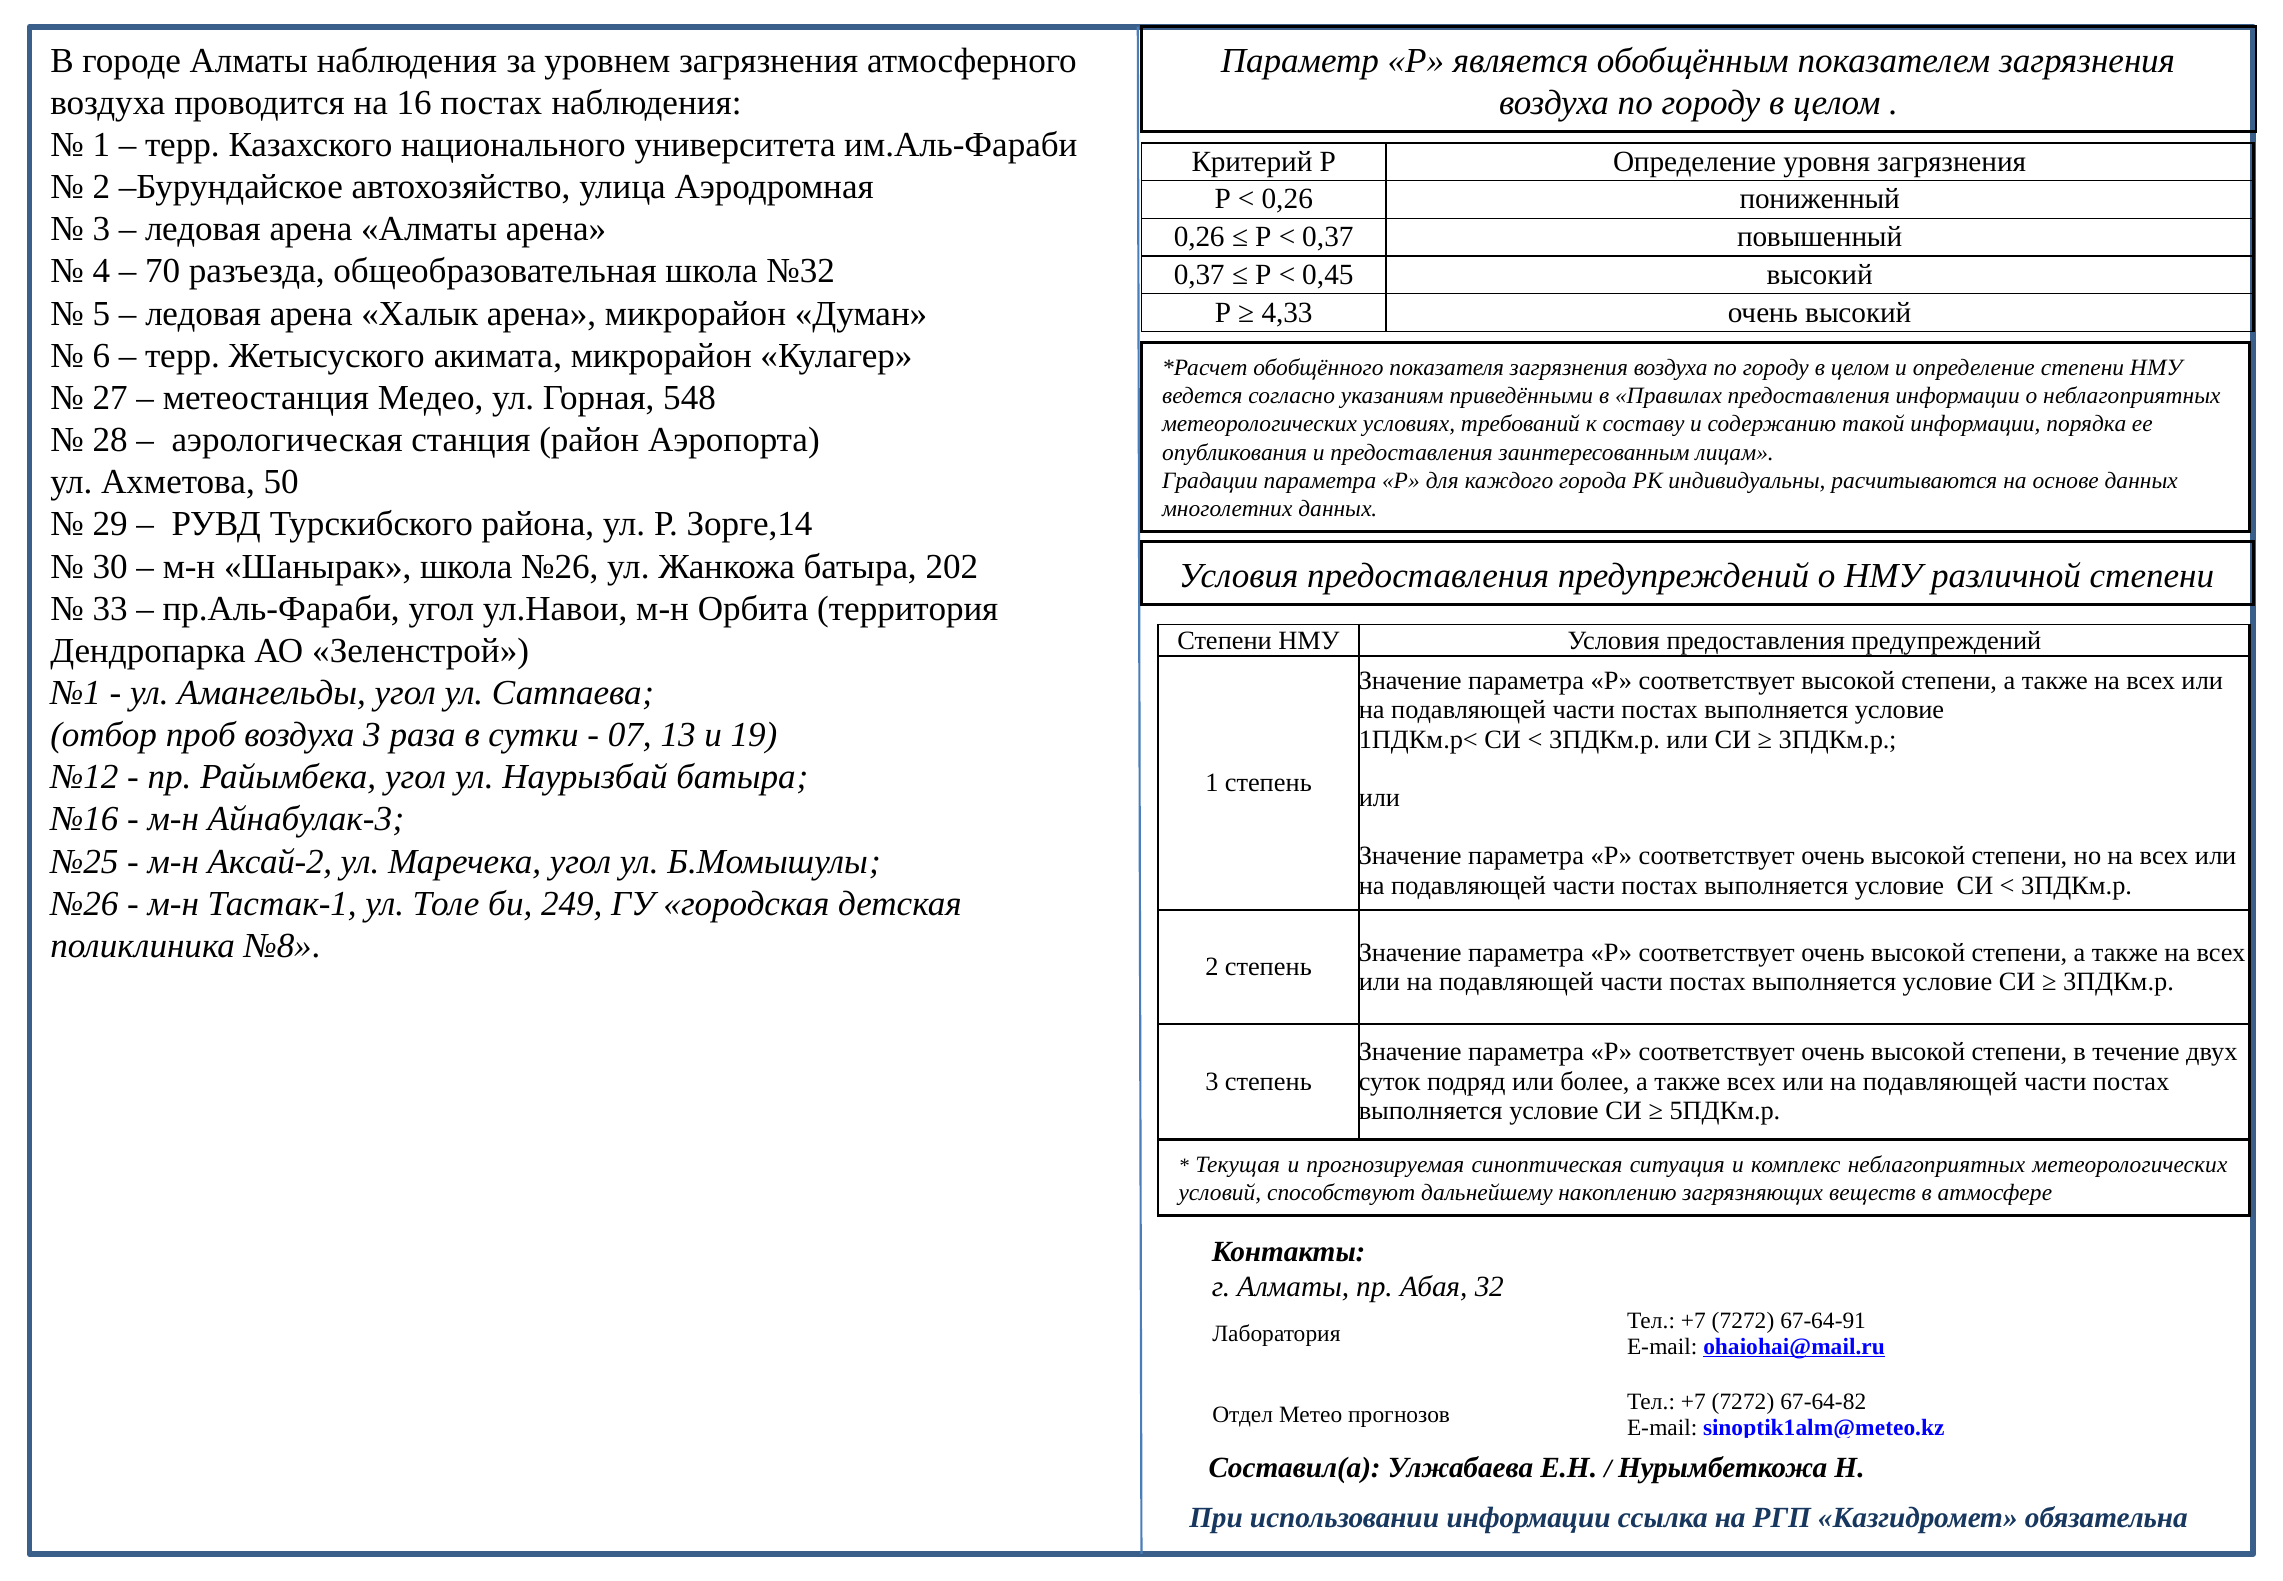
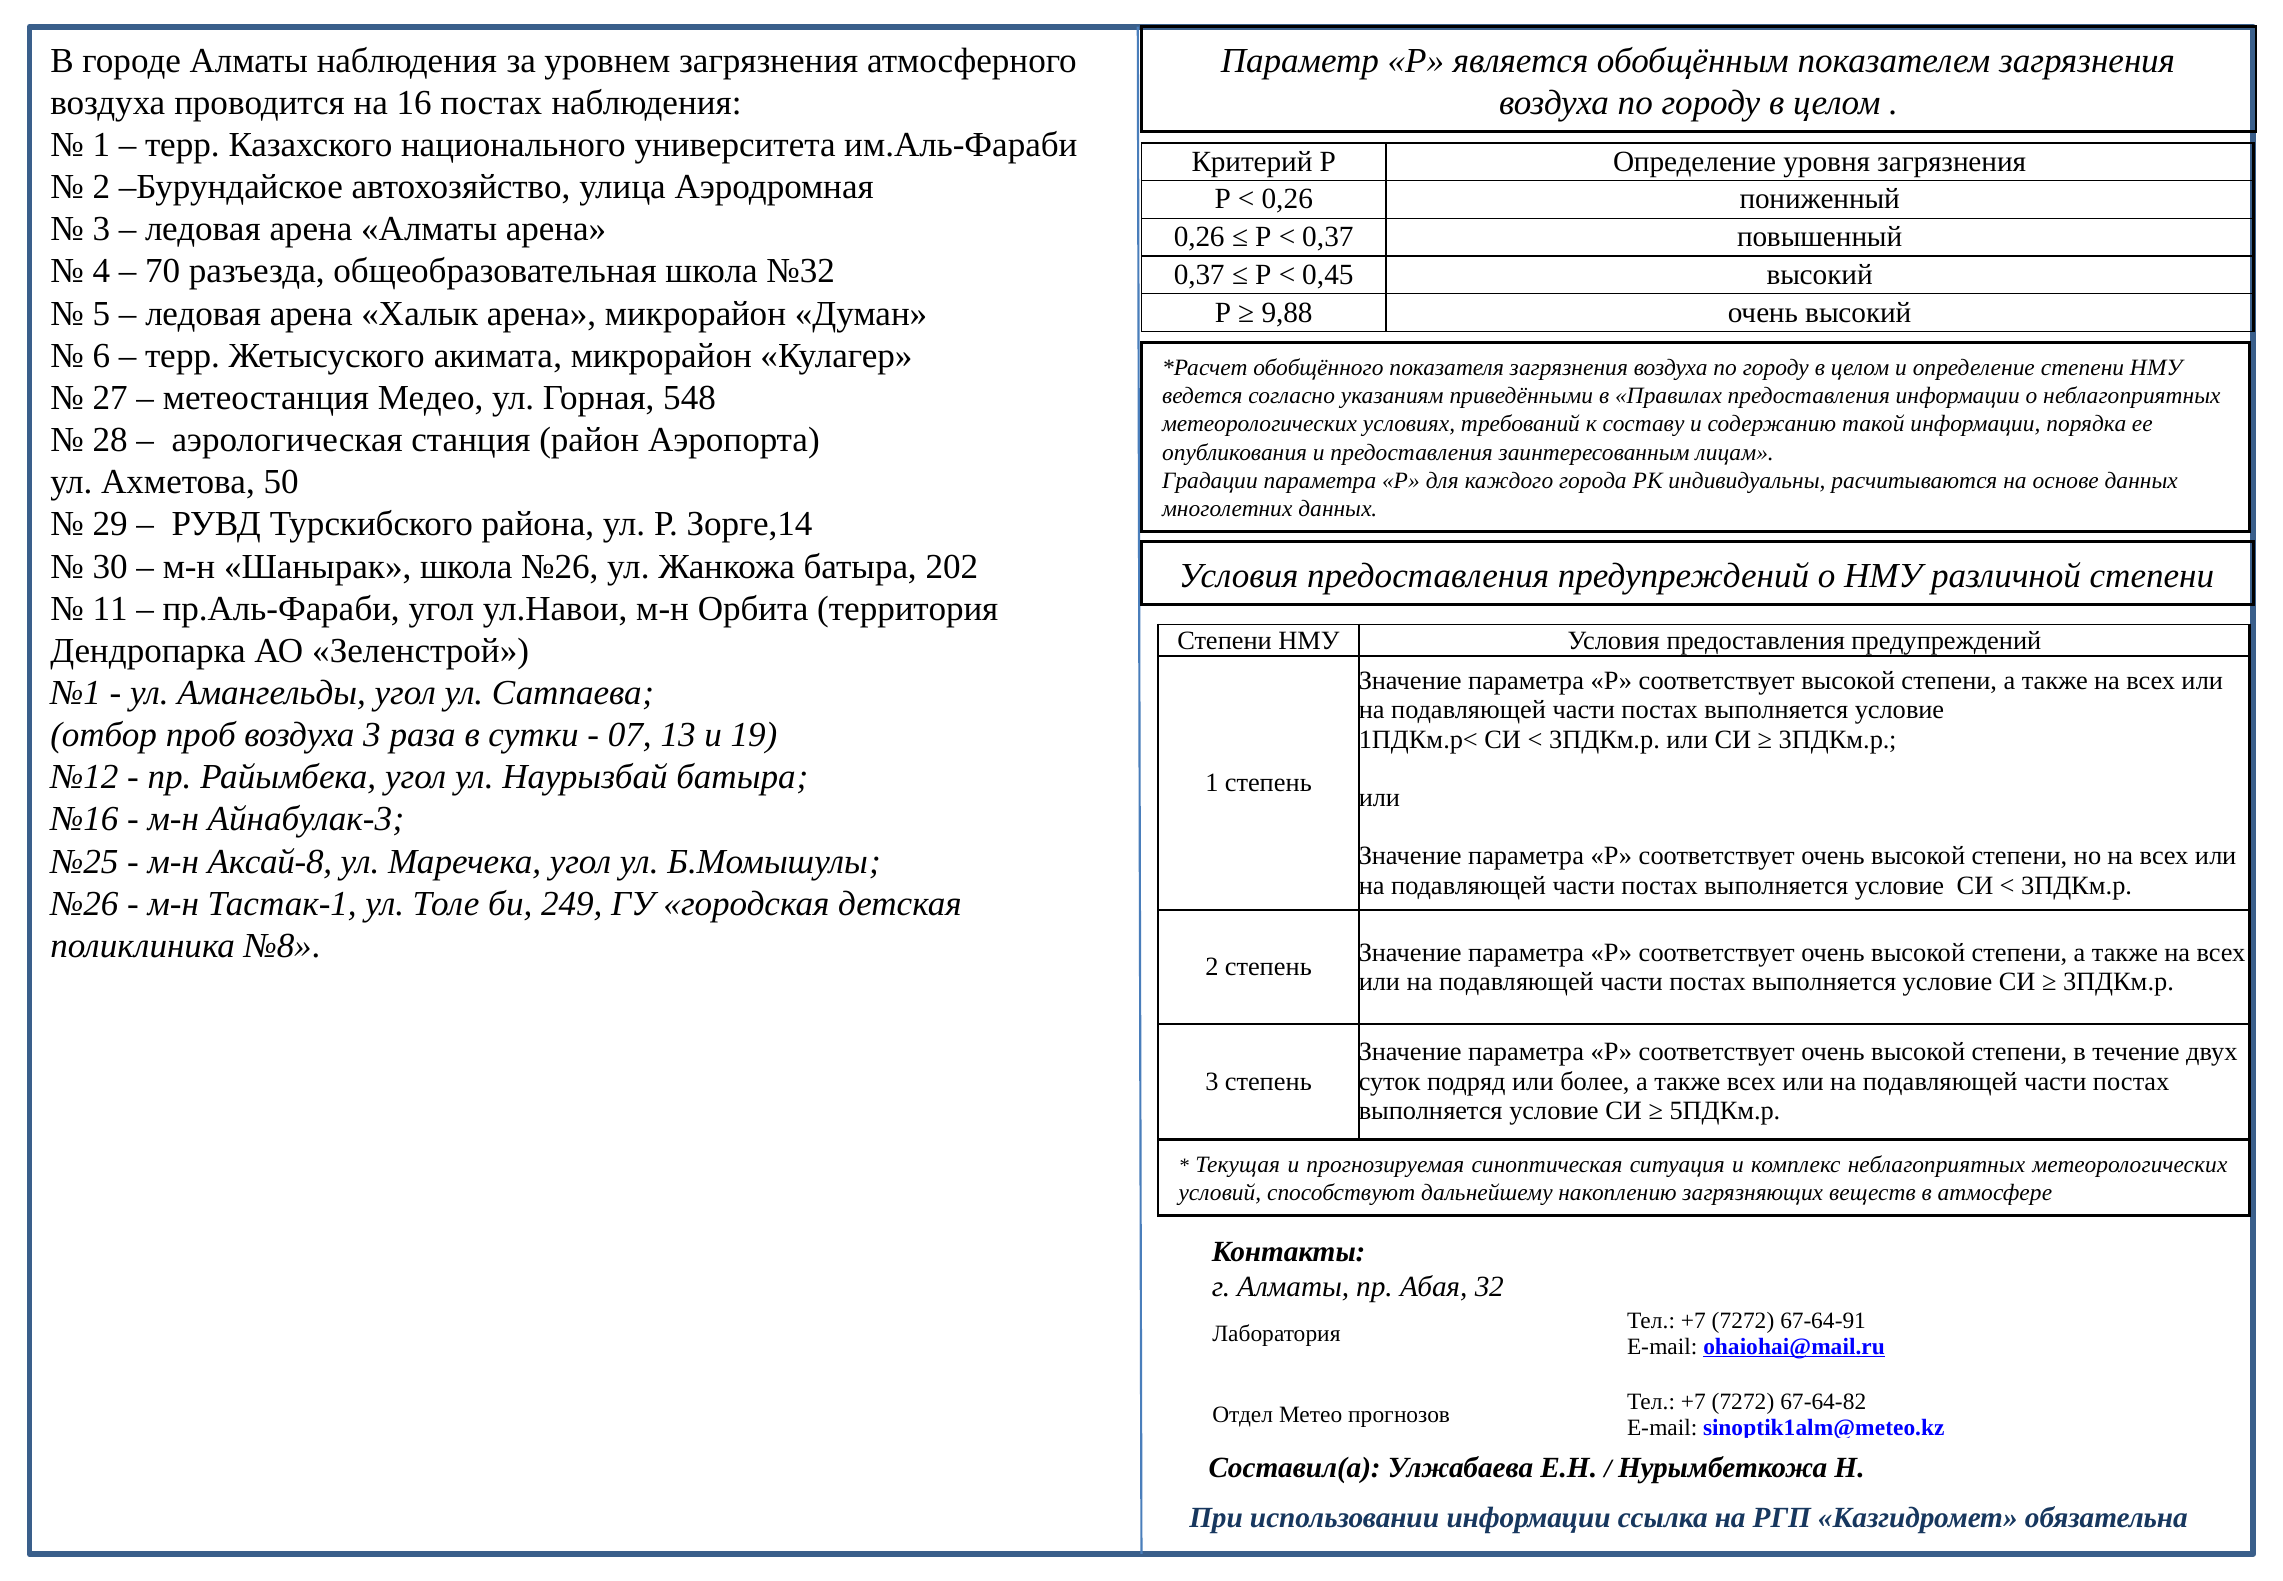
4,33: 4,33 -> 9,88
33: 33 -> 11
Аксай-2: Аксай-2 -> Аксай-8
